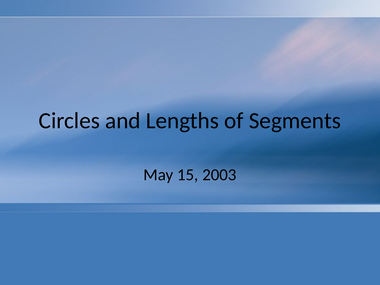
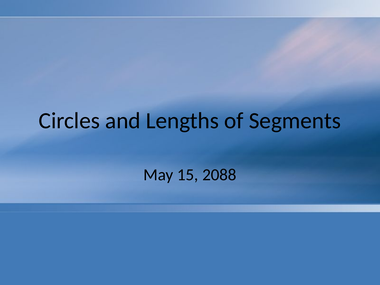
2003: 2003 -> 2088
